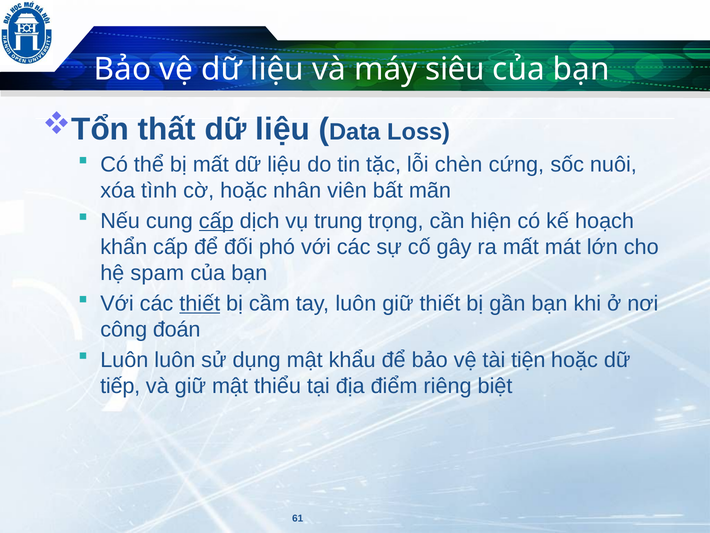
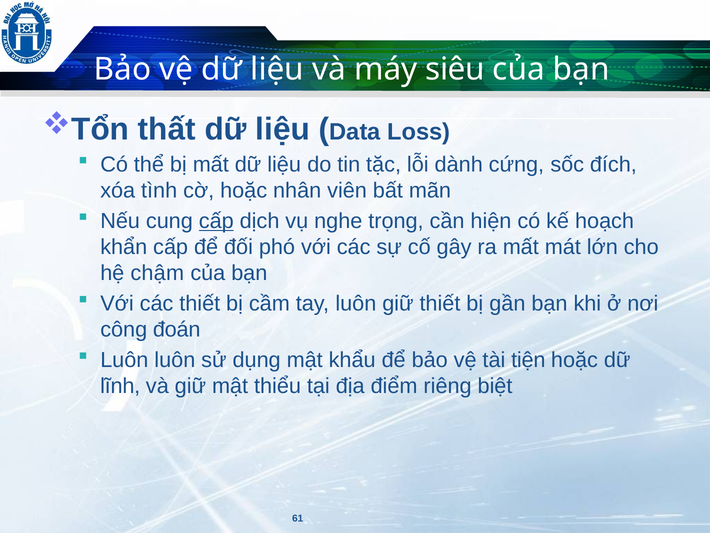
chèn: chèn -> dành
nuôi: nuôi -> đích
trung: trung -> nghe
spam: spam -> chậm
thiết at (200, 303) underline: present -> none
tiếp: tiếp -> lĩnh
